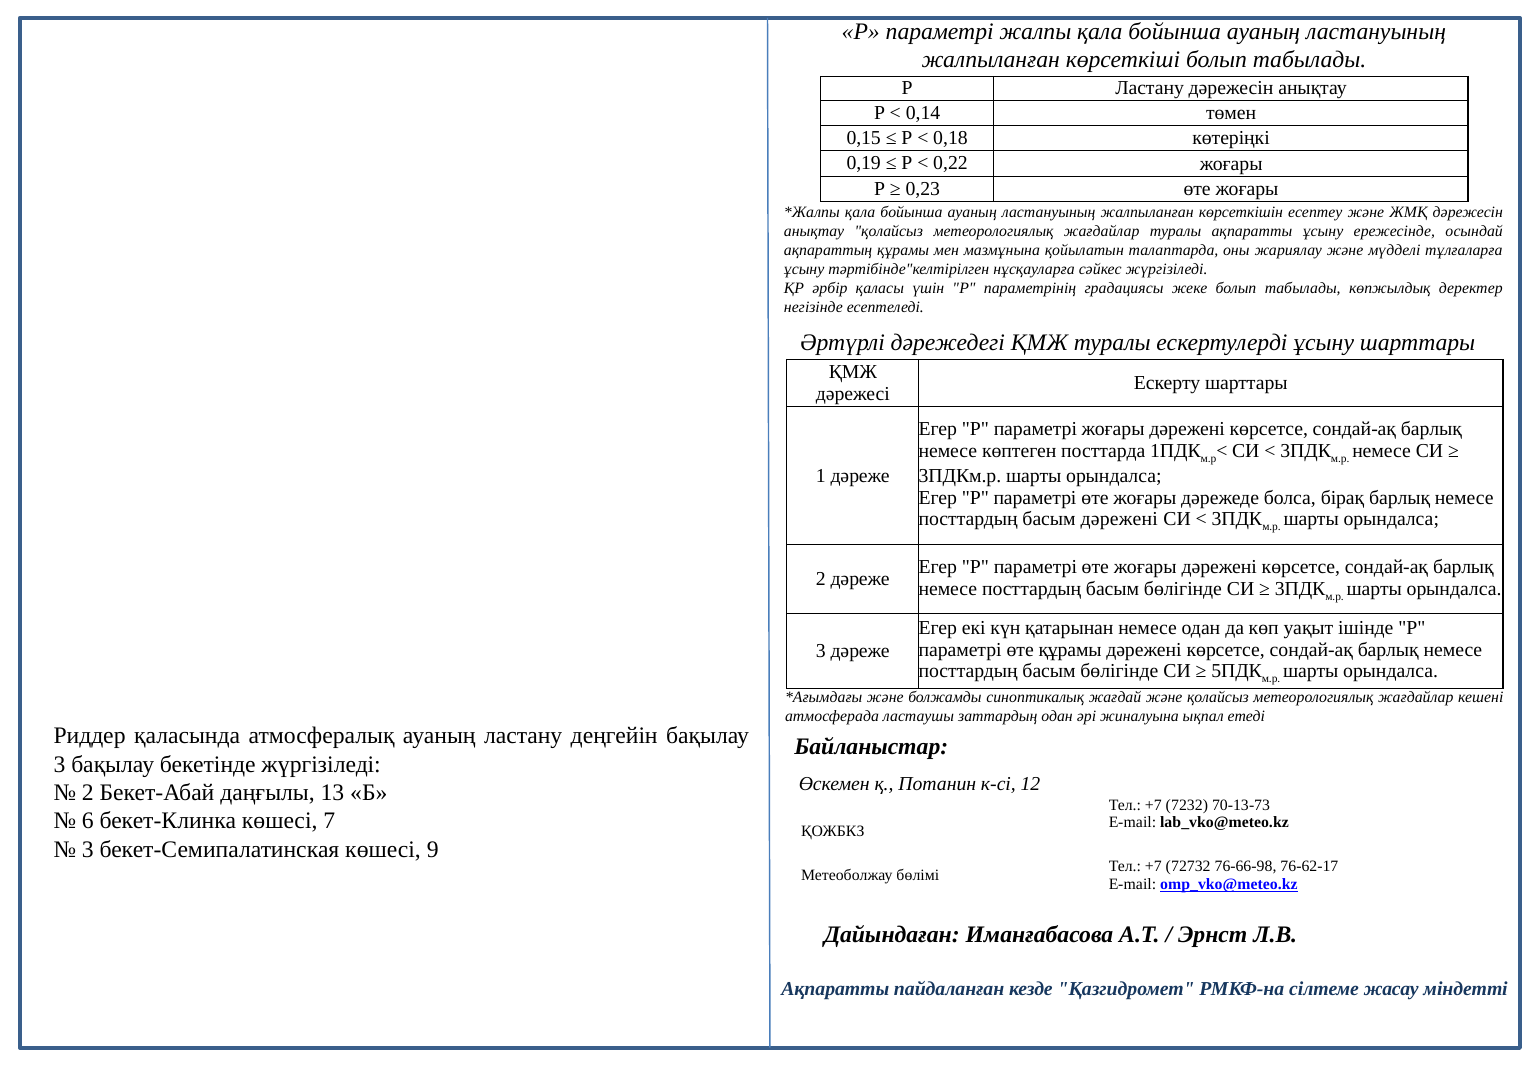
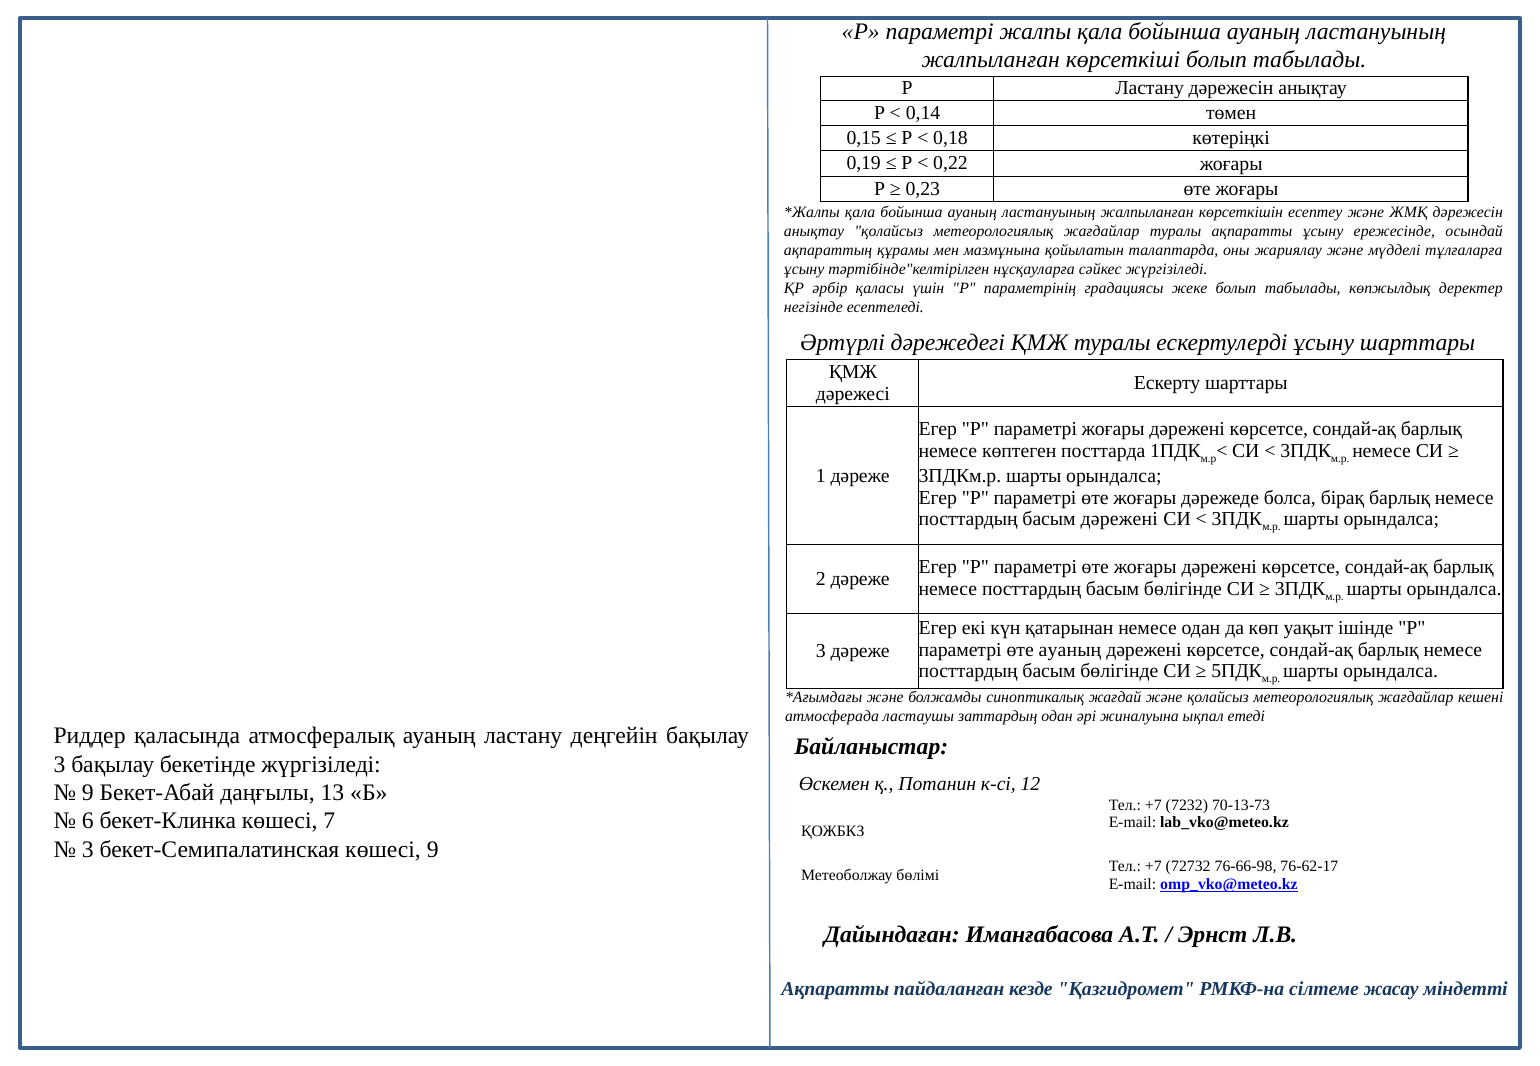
өте құрамы: құрамы -> ауаның
2 at (88, 793): 2 -> 9
